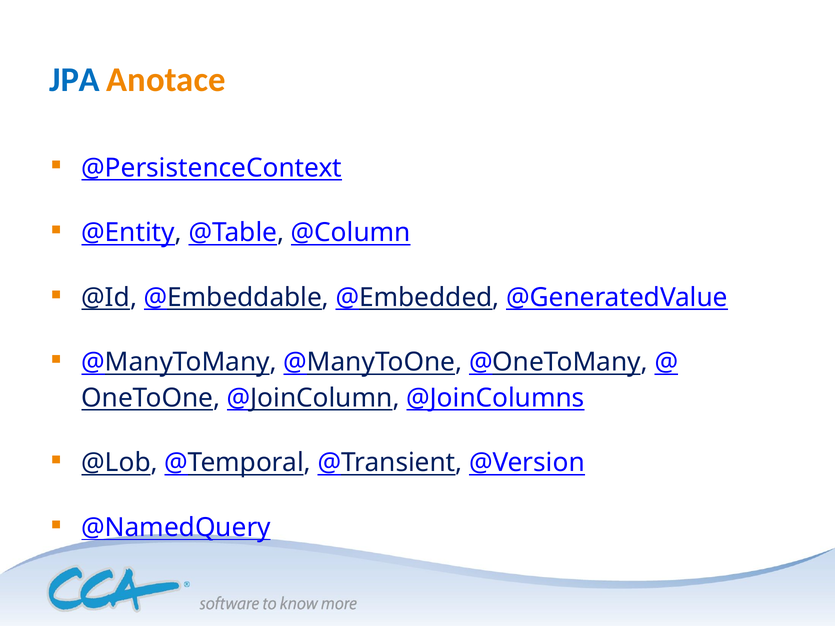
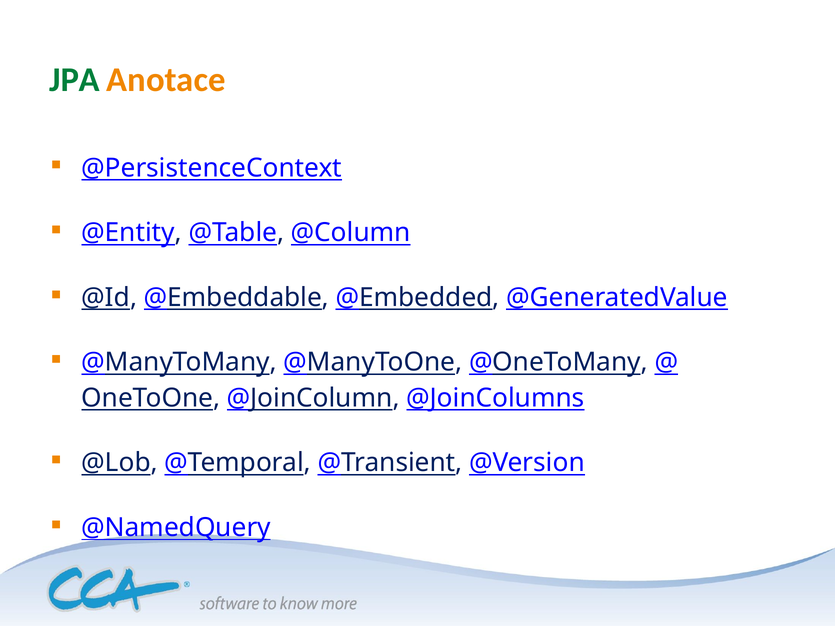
JPA colour: blue -> green
